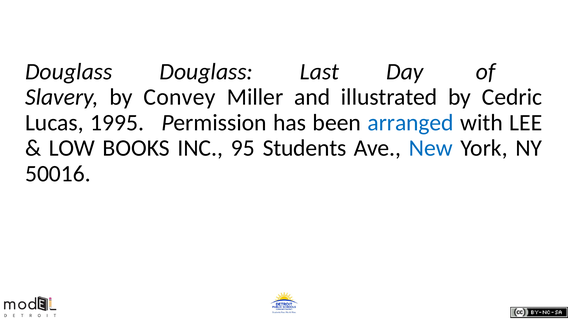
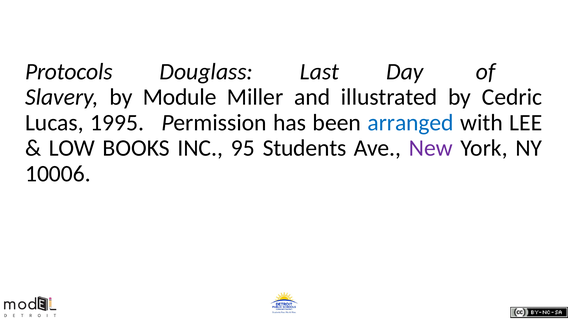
Douglass at (69, 72): Douglass -> Protocols
Convey: Convey -> Module
New colour: blue -> purple
50016: 50016 -> 10006
